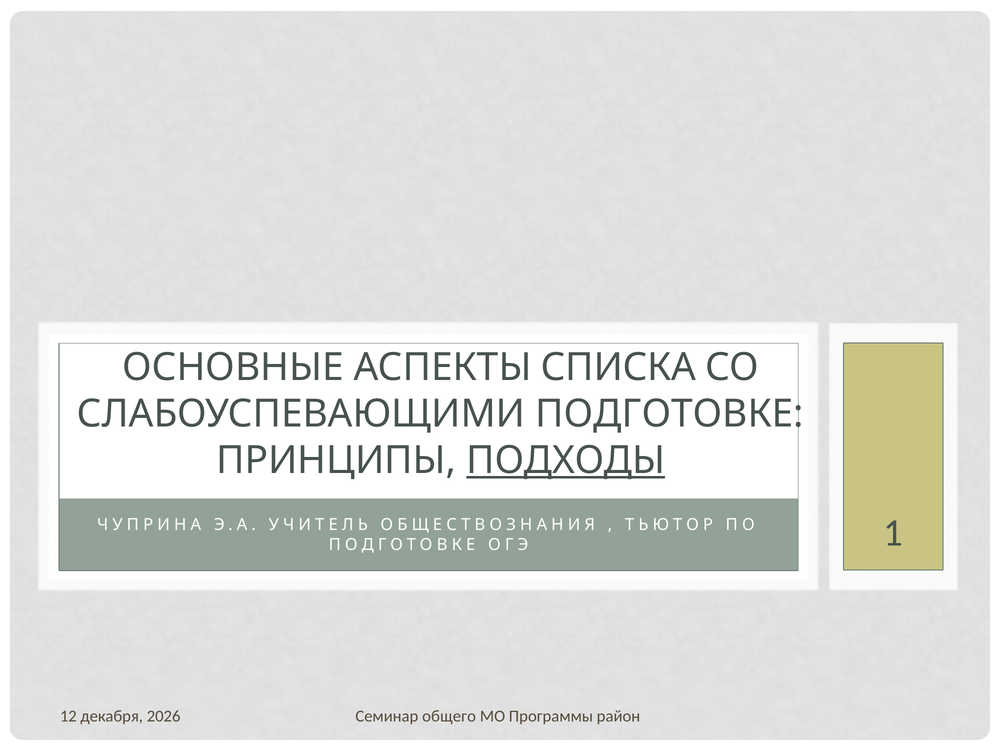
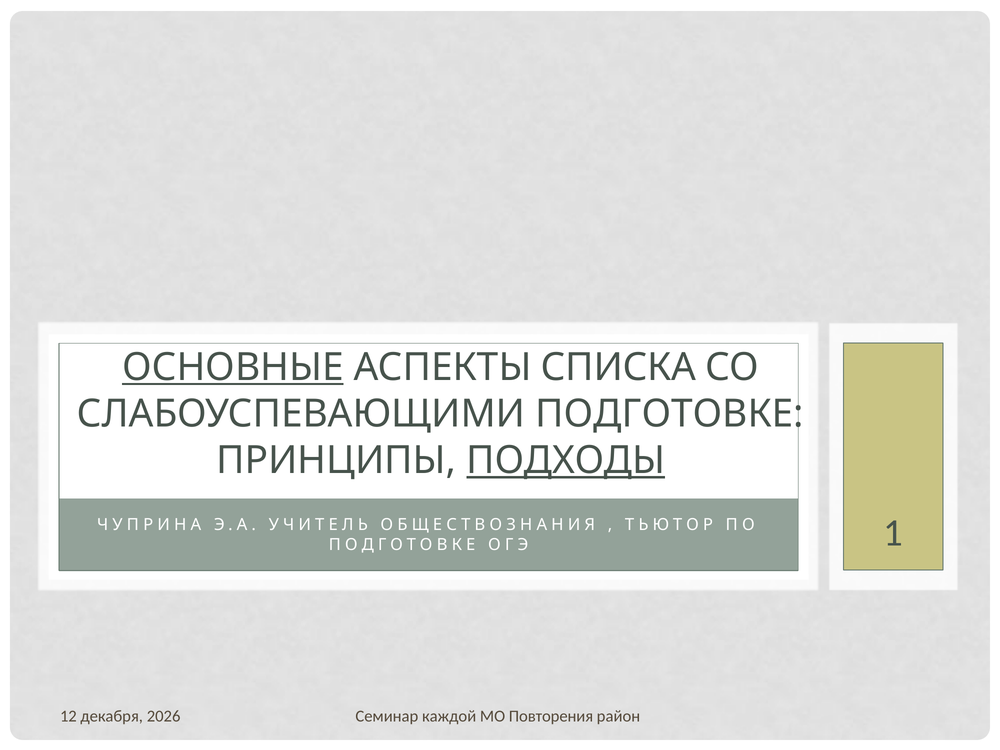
ОСНОВНЫЕ underline: none -> present
общего: общего -> каждой
Программы: Программы -> Повторения
